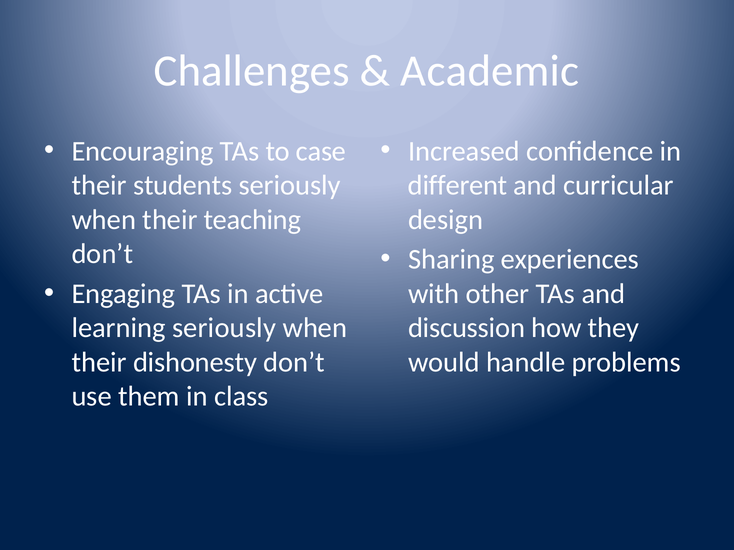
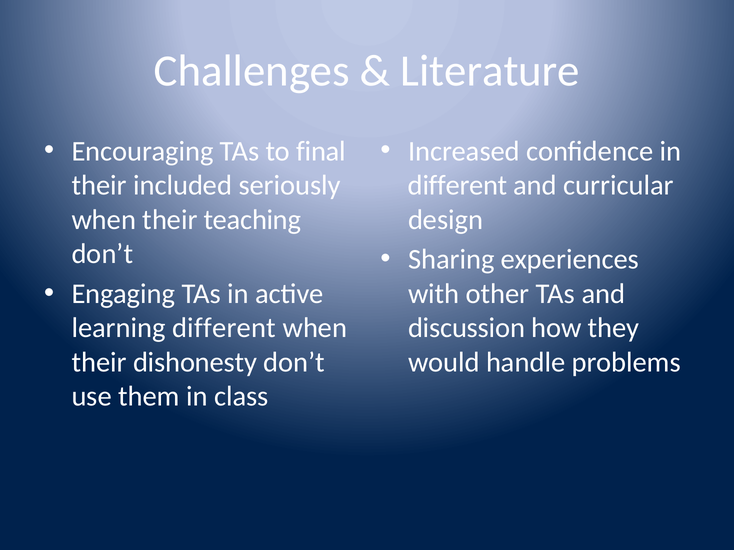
Academic: Academic -> Literature
case: case -> final
students: students -> included
learning seriously: seriously -> different
